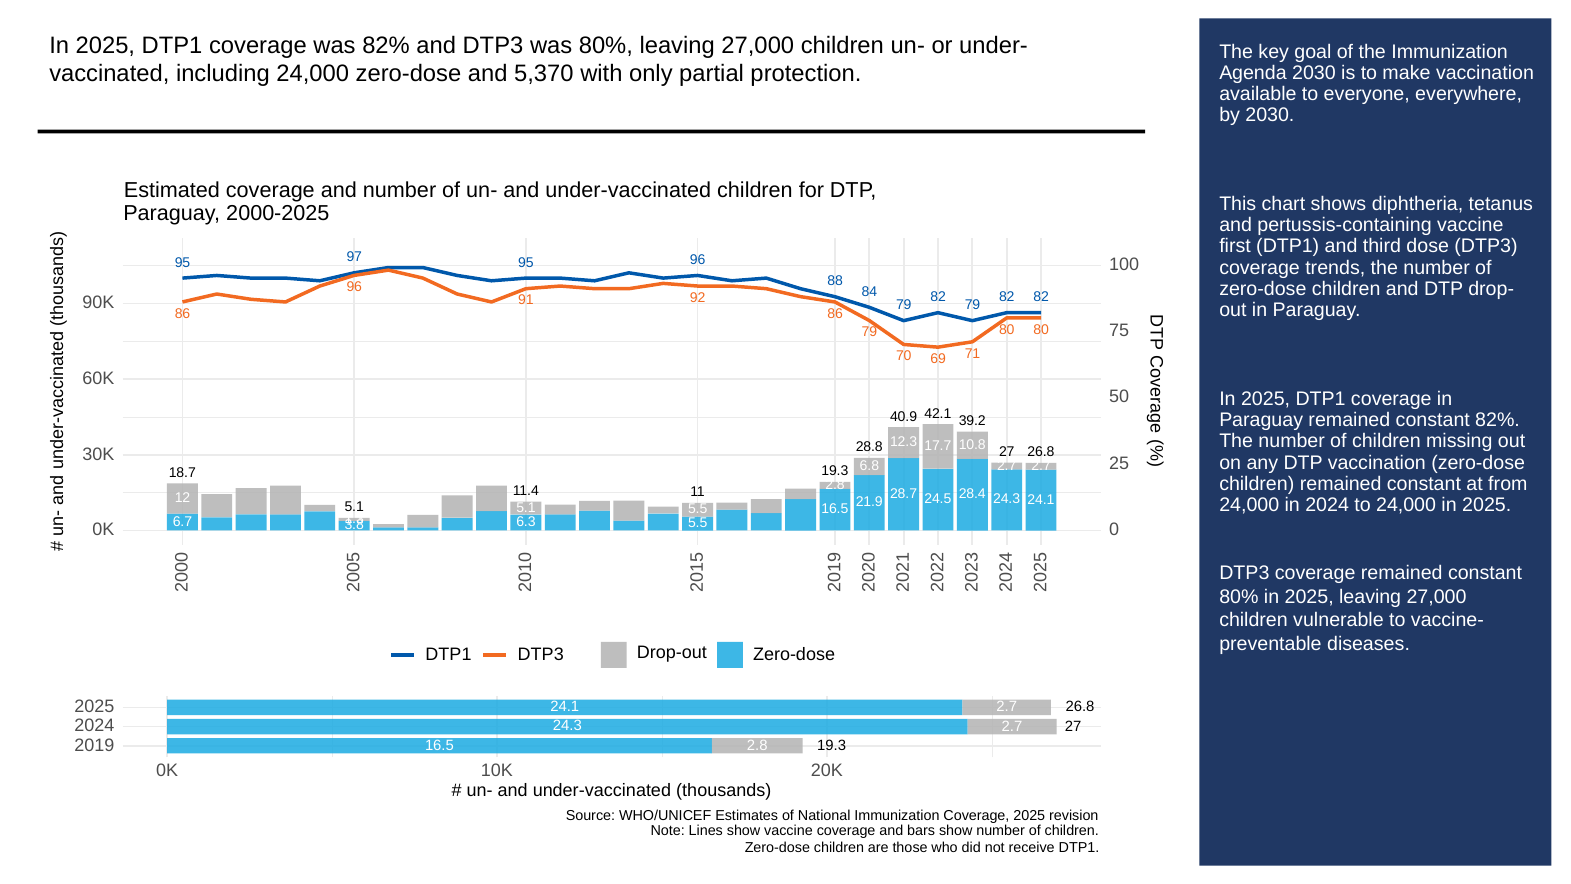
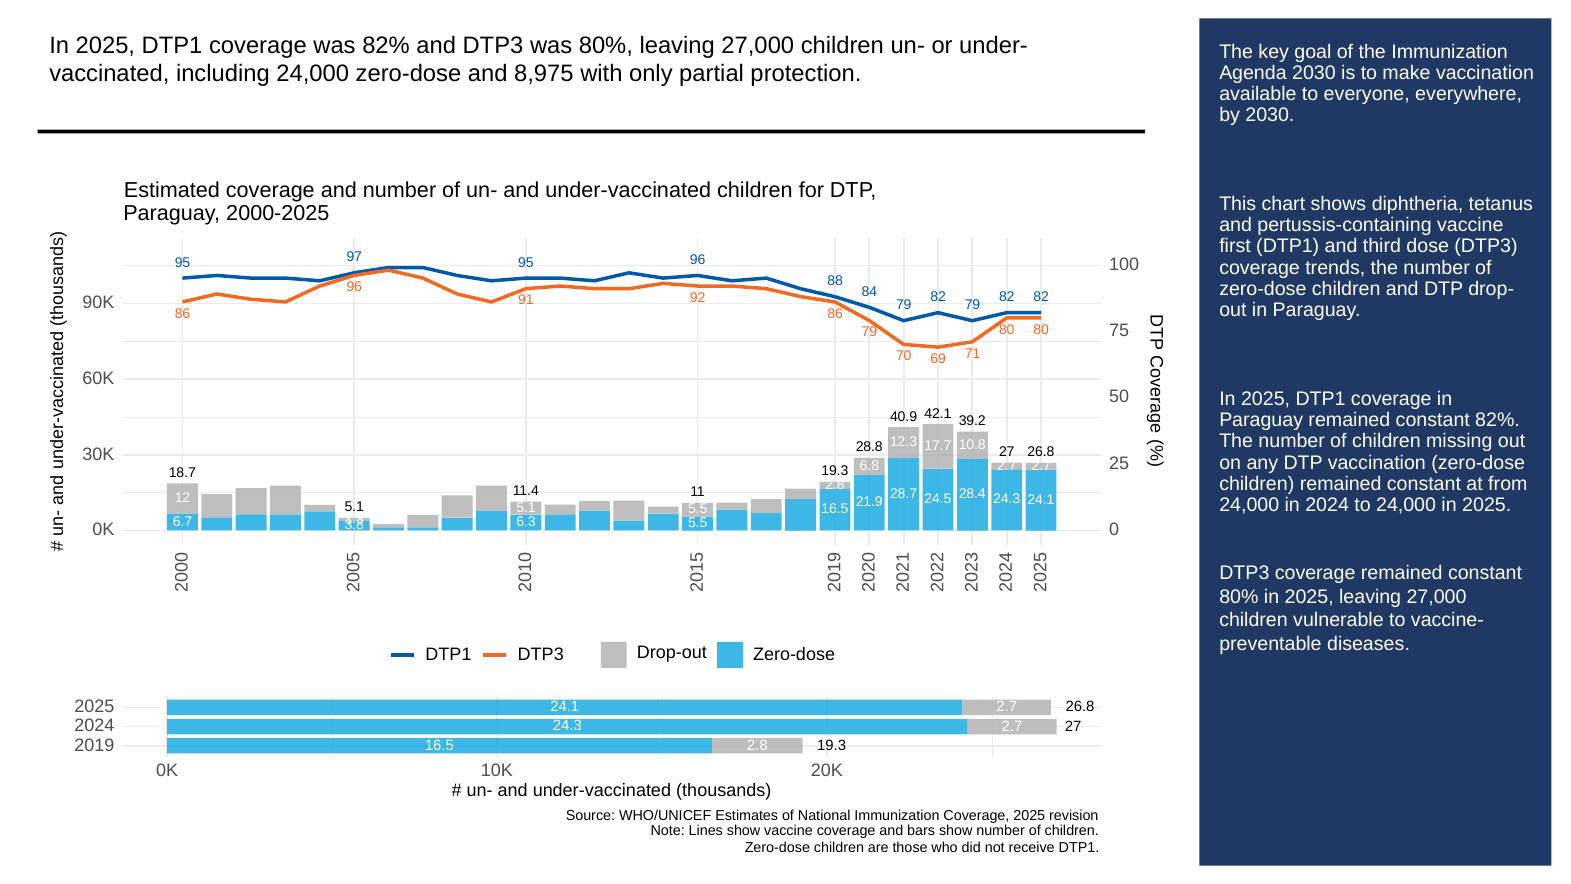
5,370: 5,370 -> 8,975
